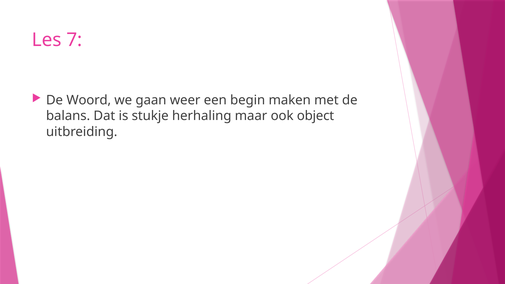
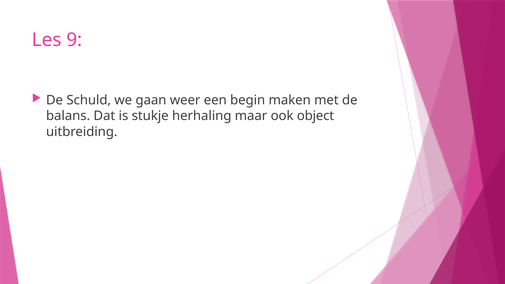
7: 7 -> 9
Woord: Woord -> Schuld
